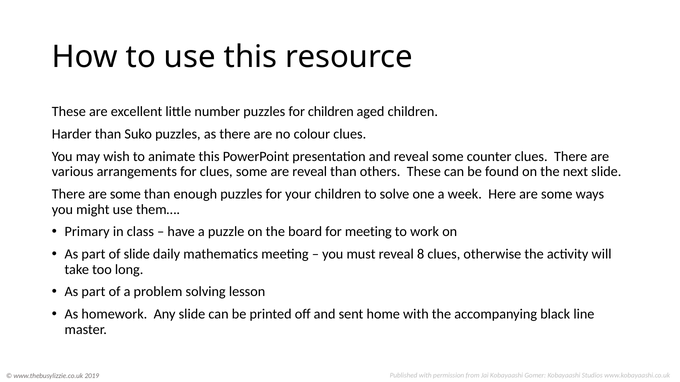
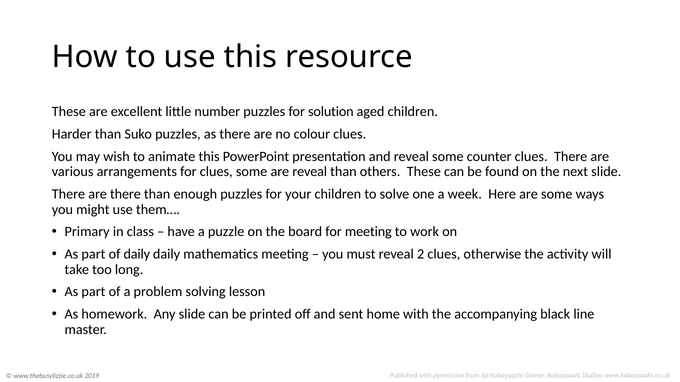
for children: children -> solution
There are some: some -> there
of slide: slide -> daily
8: 8 -> 2
